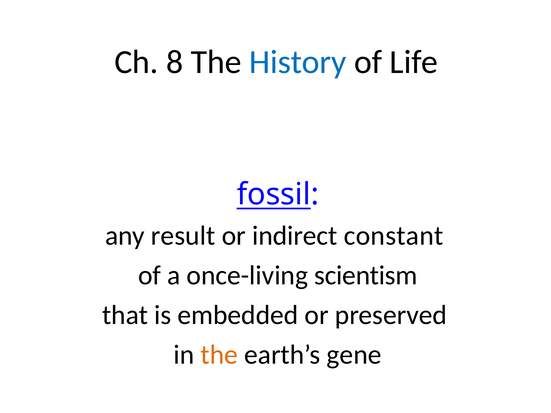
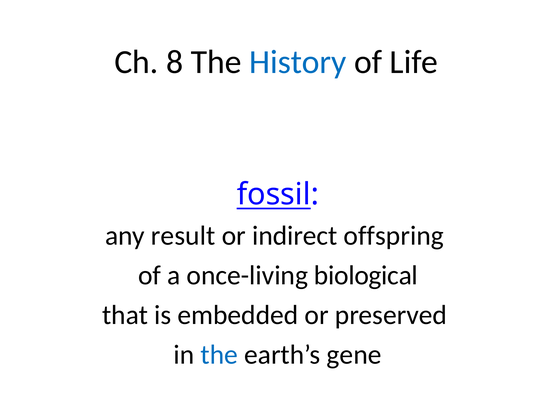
constant: constant -> offspring
scientism: scientism -> biological
the at (219, 355) colour: orange -> blue
